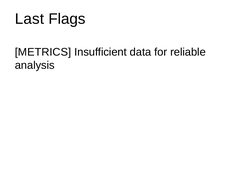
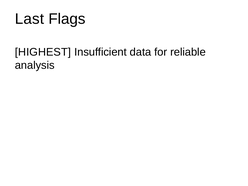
METRICS: METRICS -> HIGHEST
